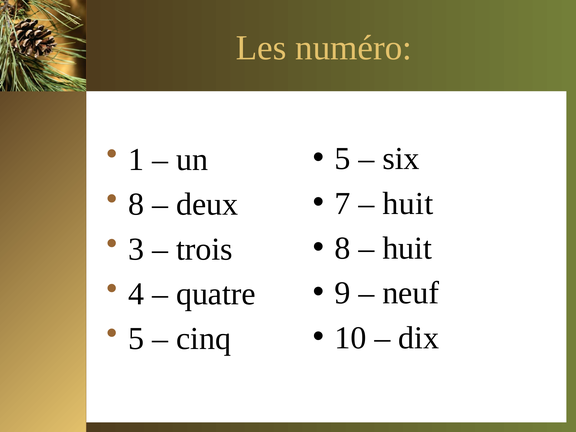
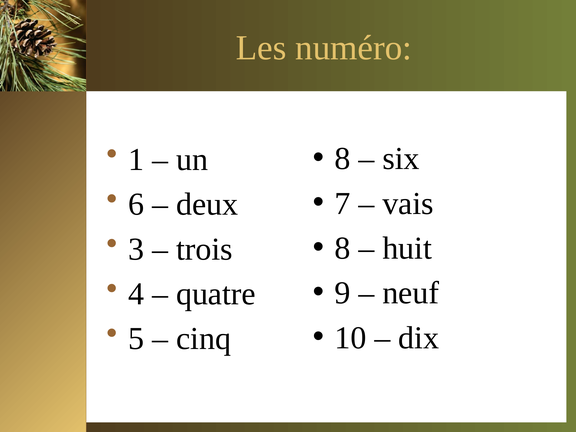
5 at (342, 159): 5 -> 8
huit at (408, 203): huit -> vais
8 at (136, 204): 8 -> 6
